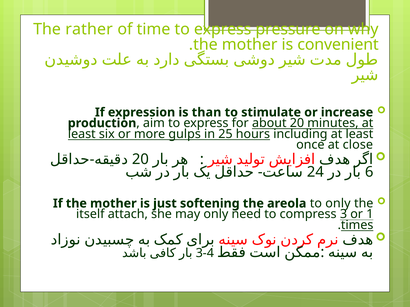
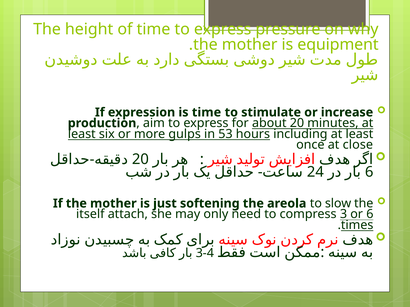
rather: rather -> height
convenient: convenient -> equipment
is than: than -> time
25: 25 -> 53
to only: only -> slow
or 1: 1 -> 6
